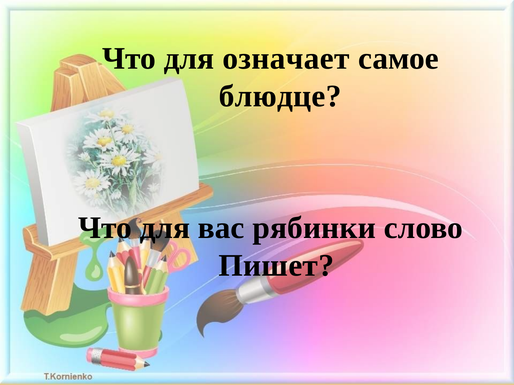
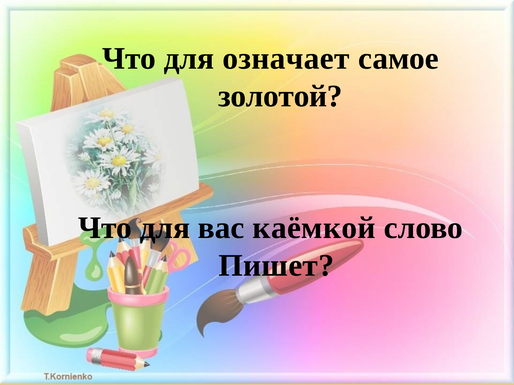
блюдце: блюдце -> золотой
рябинки: рябинки -> каёмкой
